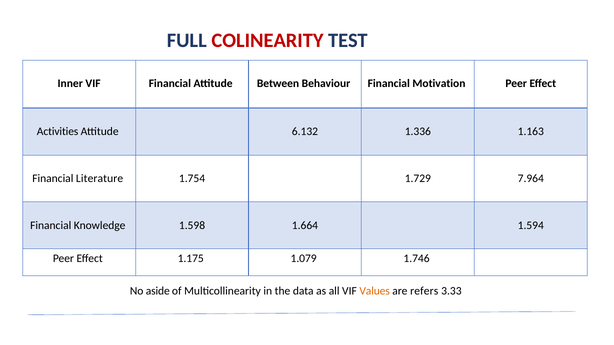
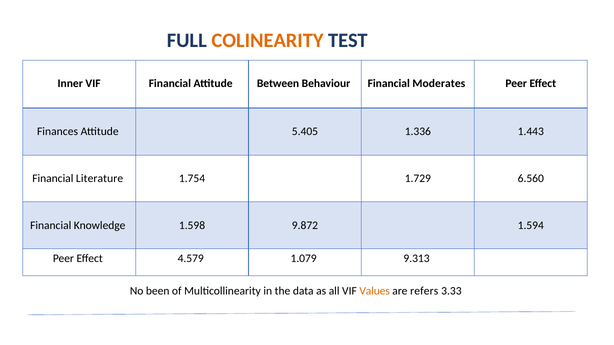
COLINEARITY colour: red -> orange
Motivation: Motivation -> Moderates
Activities: Activities -> Finances
6.132: 6.132 -> 5.405
1.163: 1.163 -> 1.443
7.964: 7.964 -> 6.560
1.664: 1.664 -> 9.872
1.175: 1.175 -> 4.579
1.746: 1.746 -> 9.313
aside: aside -> been
